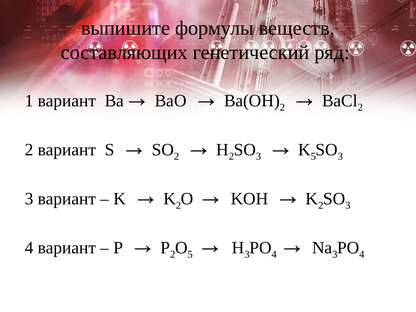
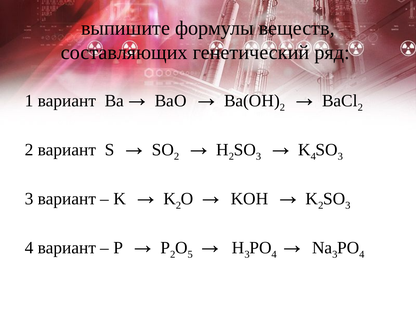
K 5: 5 -> 4
